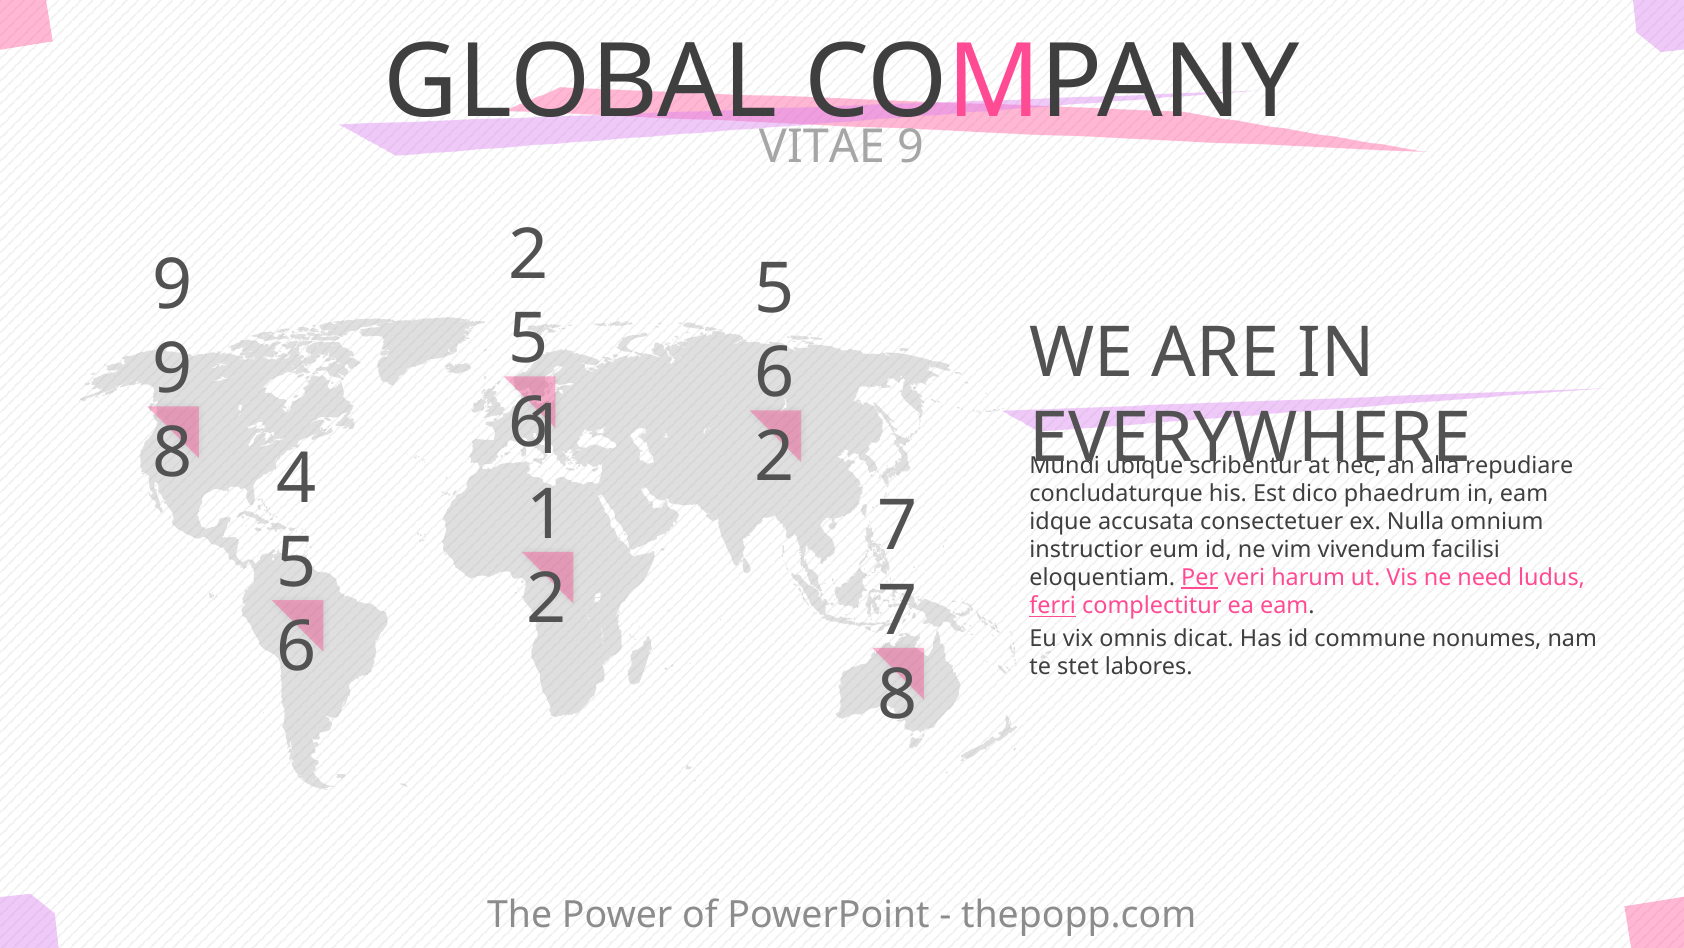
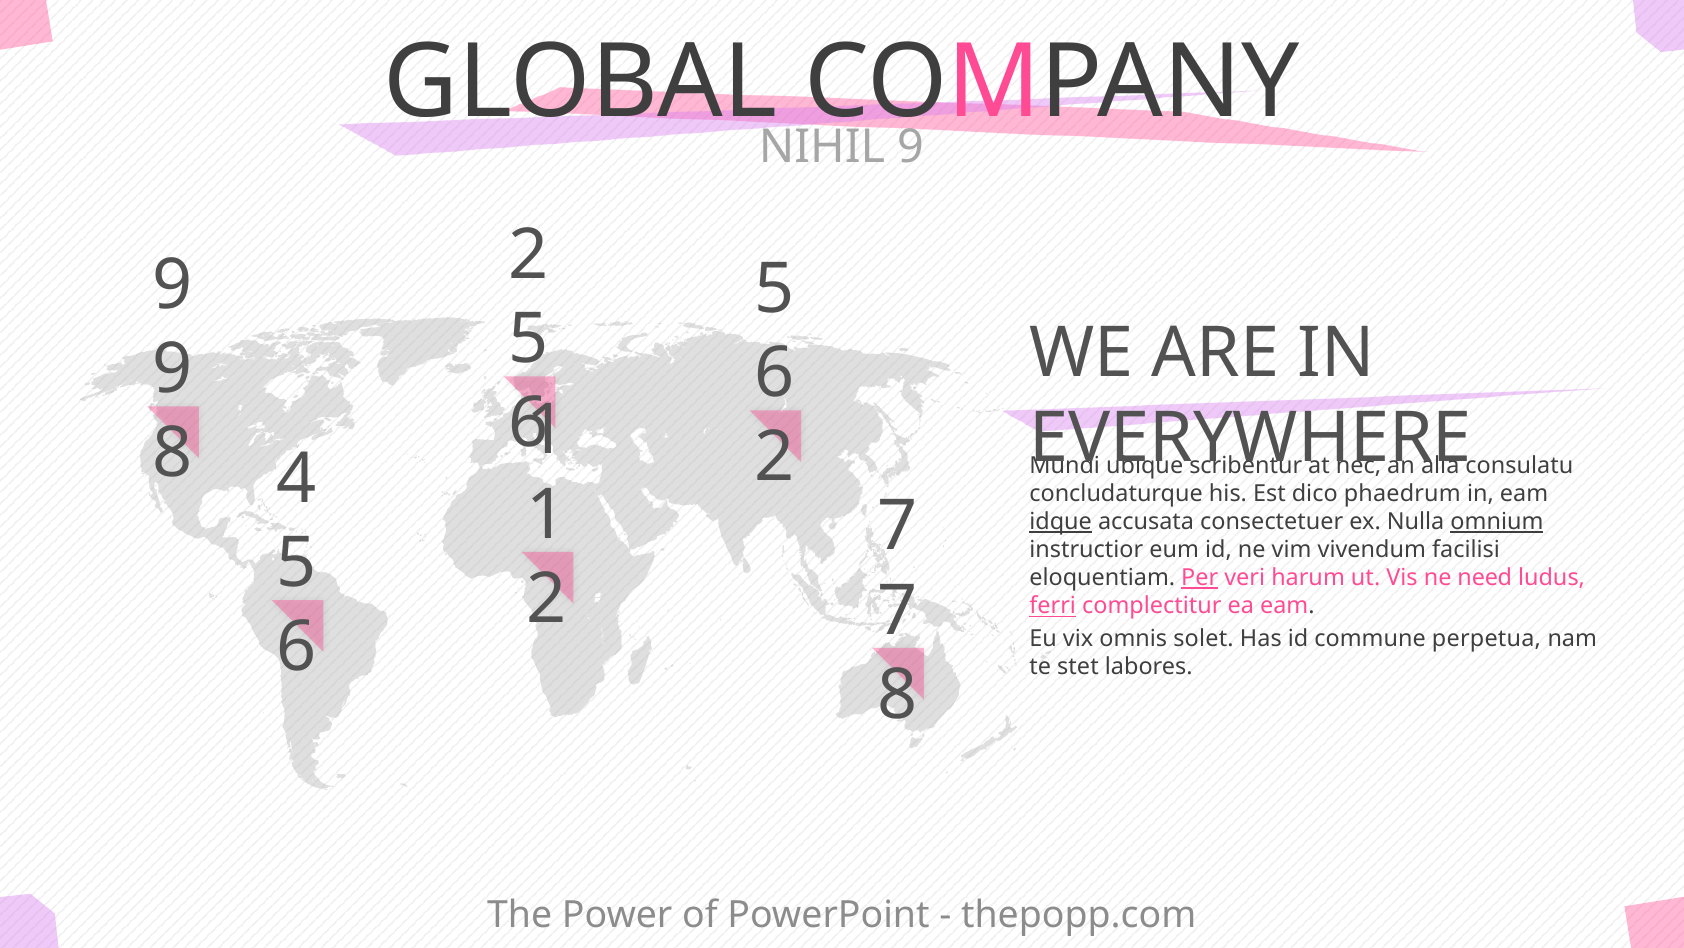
VITAE: VITAE -> NIHIL
repudiare: repudiare -> consulatu
idque underline: none -> present
omnium underline: none -> present
dicat: dicat -> solet
nonumes: nonumes -> perpetua
